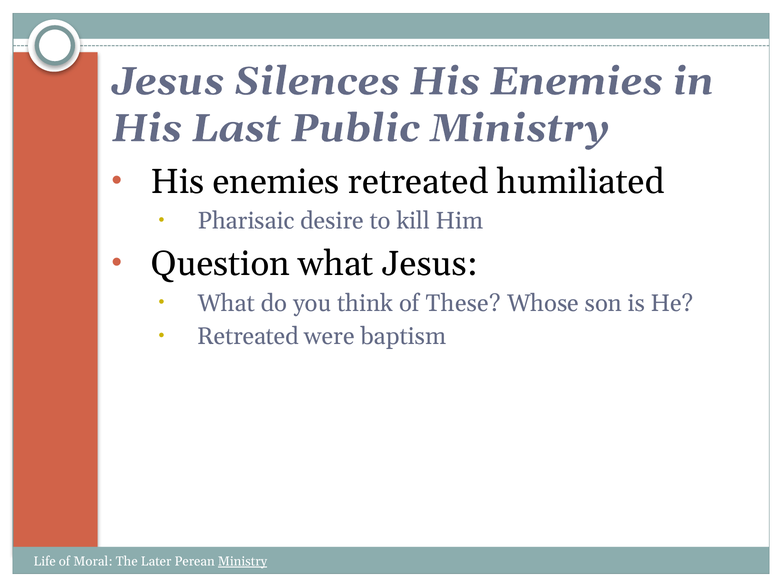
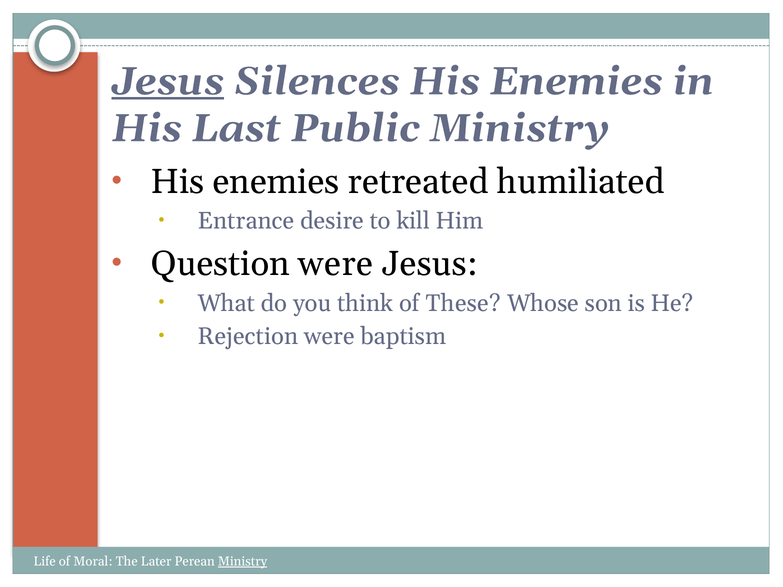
Jesus at (168, 81) underline: none -> present
Pharisaic: Pharisaic -> Entrance
Question what: what -> were
Retreated at (248, 337): Retreated -> Rejection
